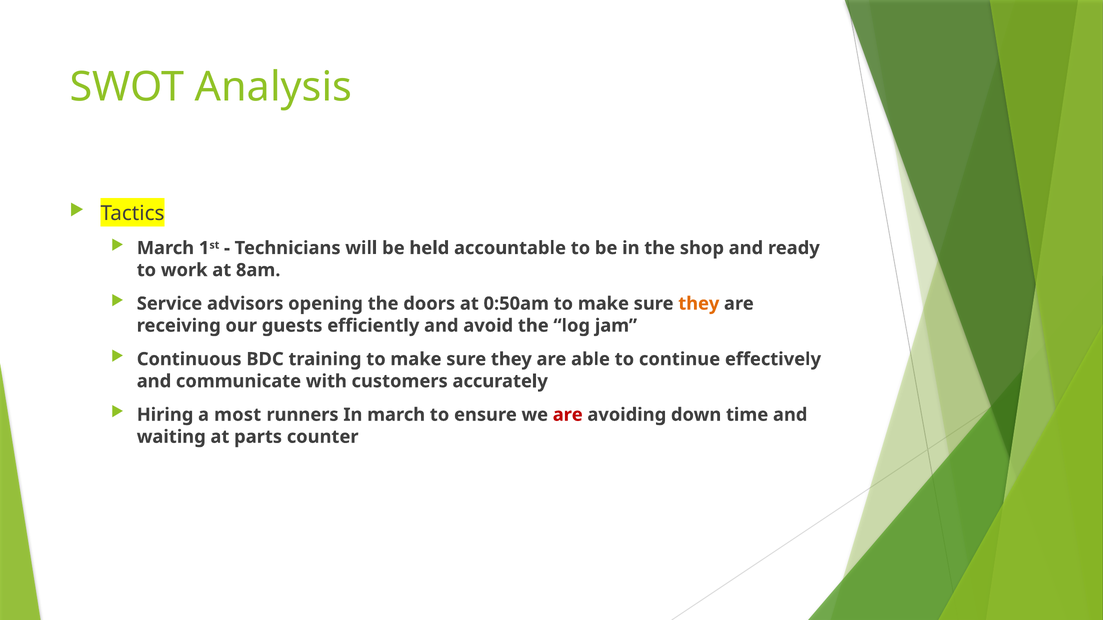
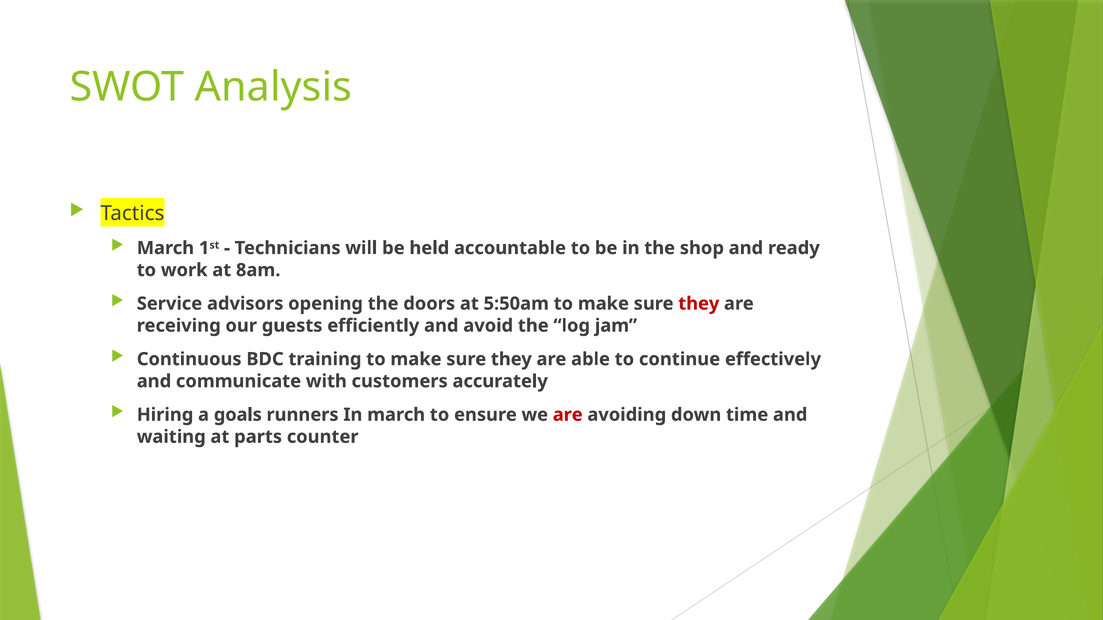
0:50am: 0:50am -> 5:50am
they at (699, 304) colour: orange -> red
most: most -> goals
